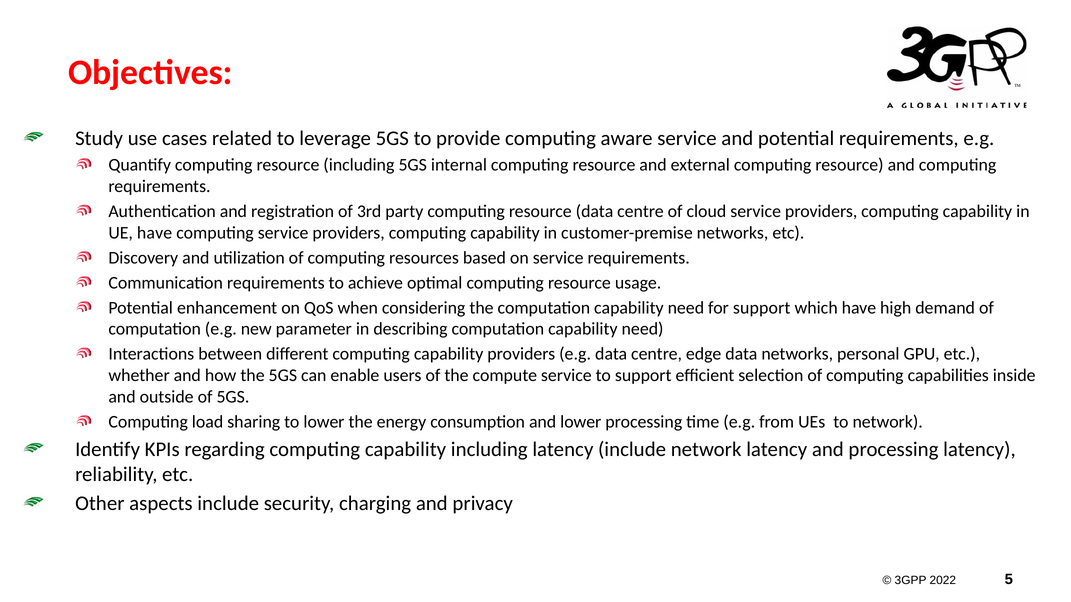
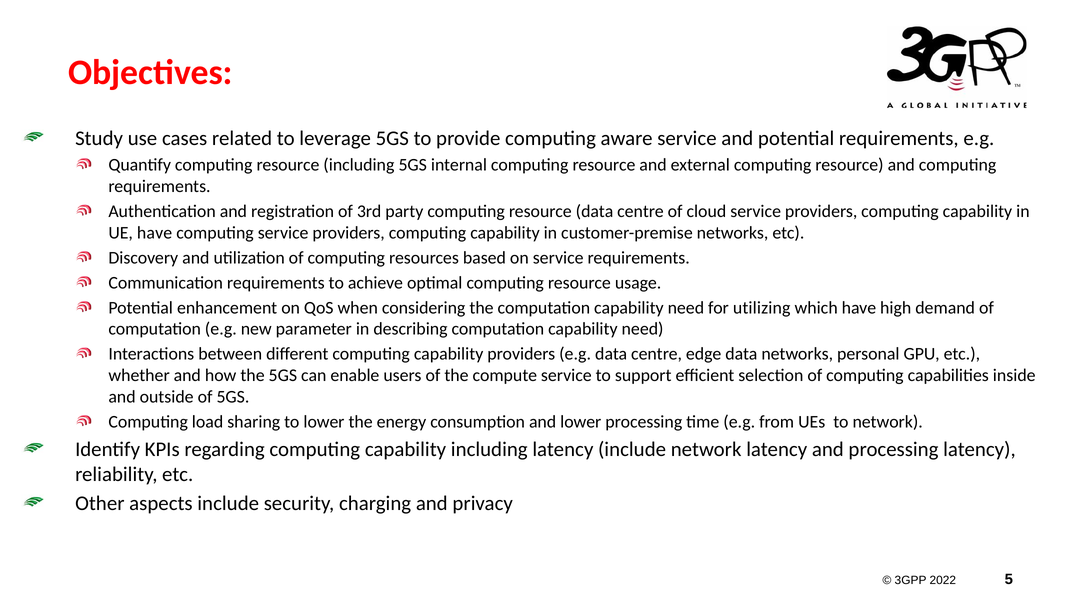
for support: support -> utilizing
